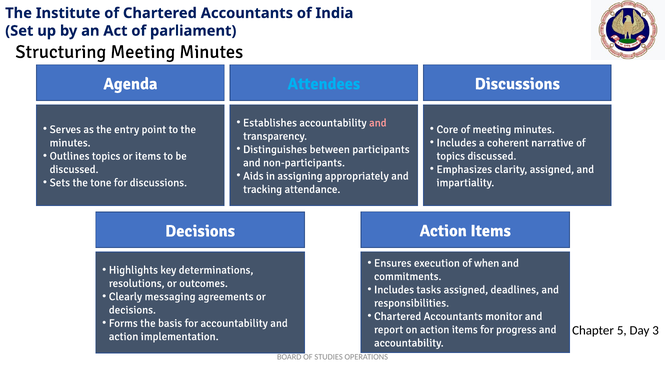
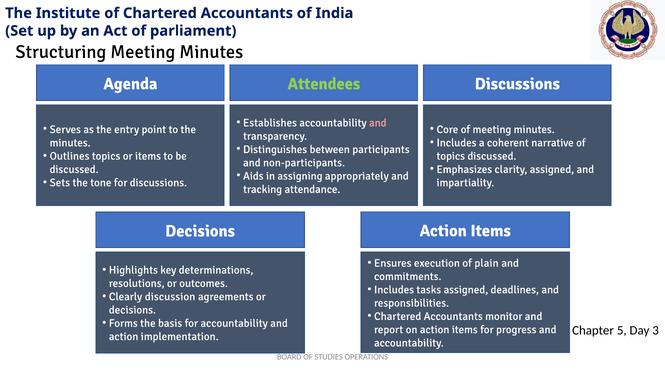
Attendees colour: light blue -> light green
when: when -> plain
messaging: messaging -> discussion
